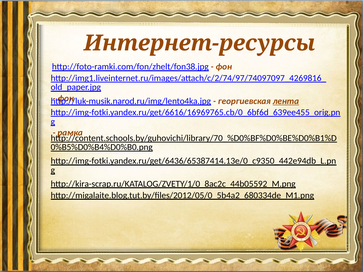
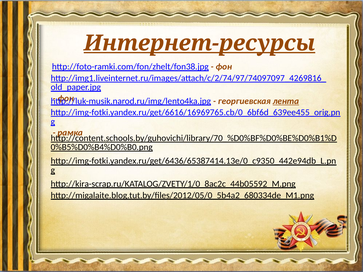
Интернет-ресурсы underline: none -> present
